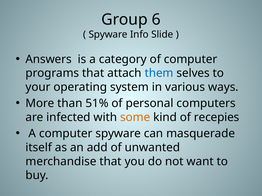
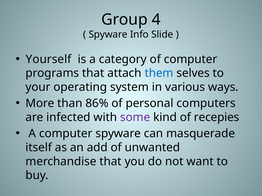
6: 6 -> 4
Answers: Answers -> Yourself
51%: 51% -> 86%
some colour: orange -> purple
